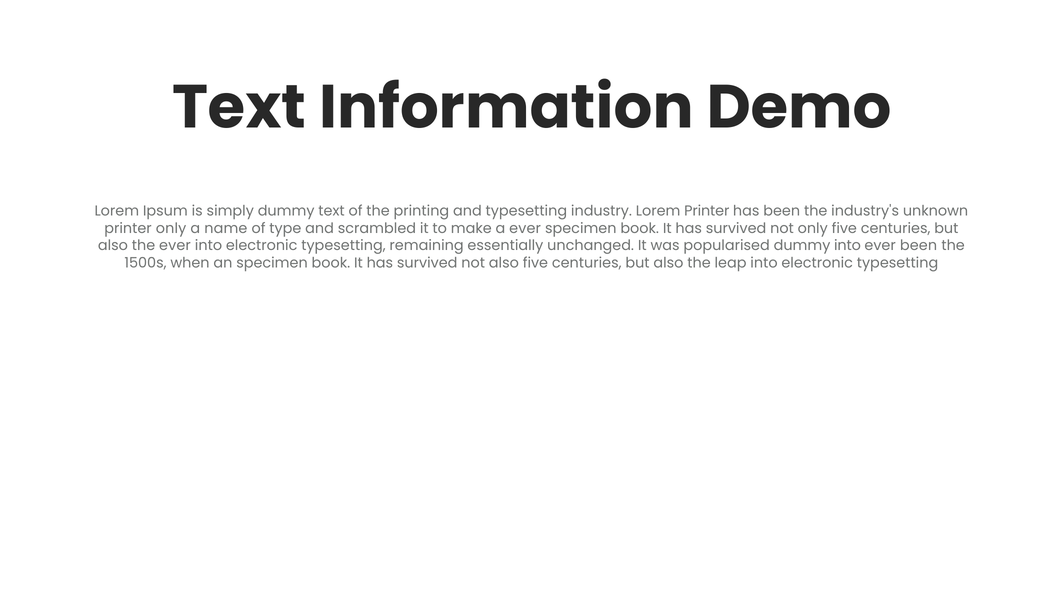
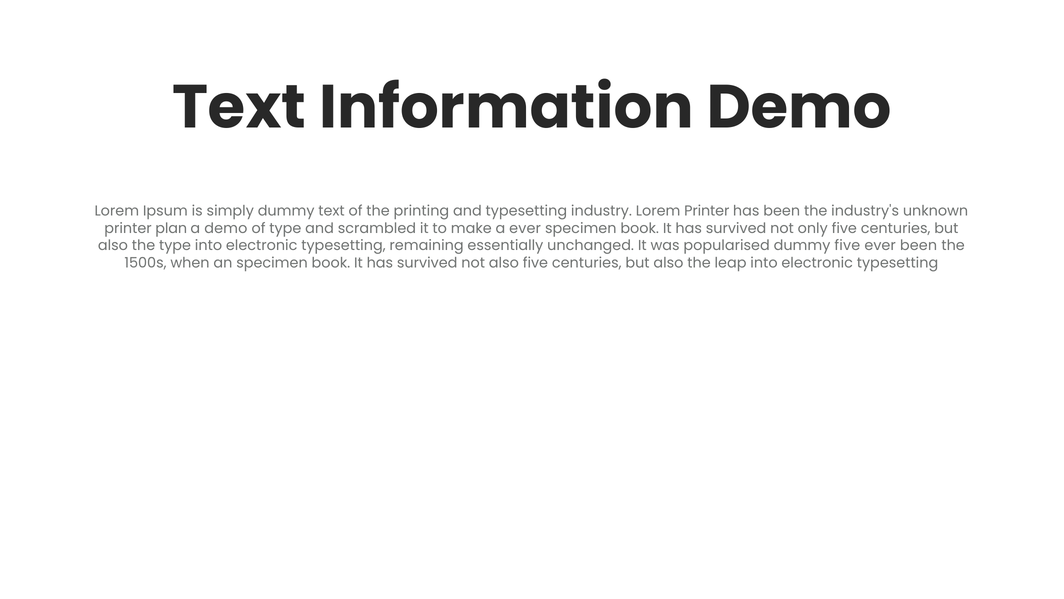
printer only: only -> plan
a name: name -> demo
the ever: ever -> type
dummy into: into -> five
